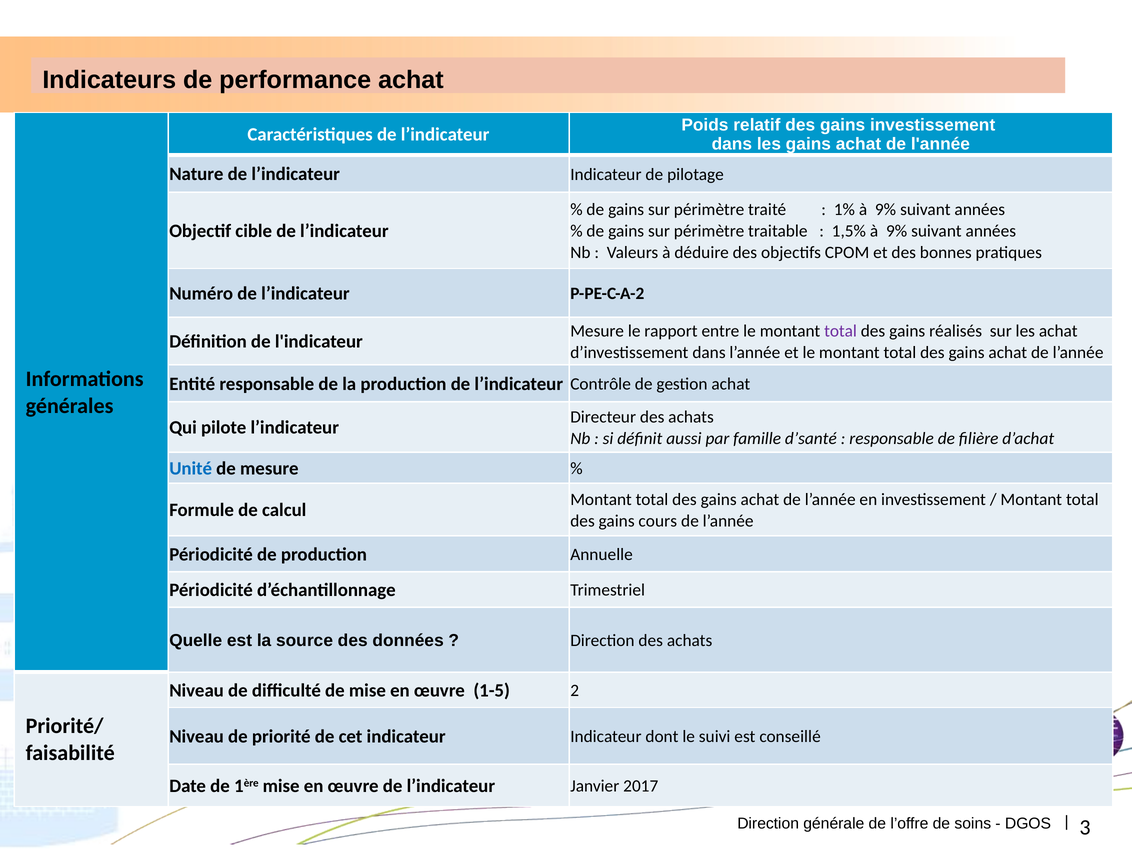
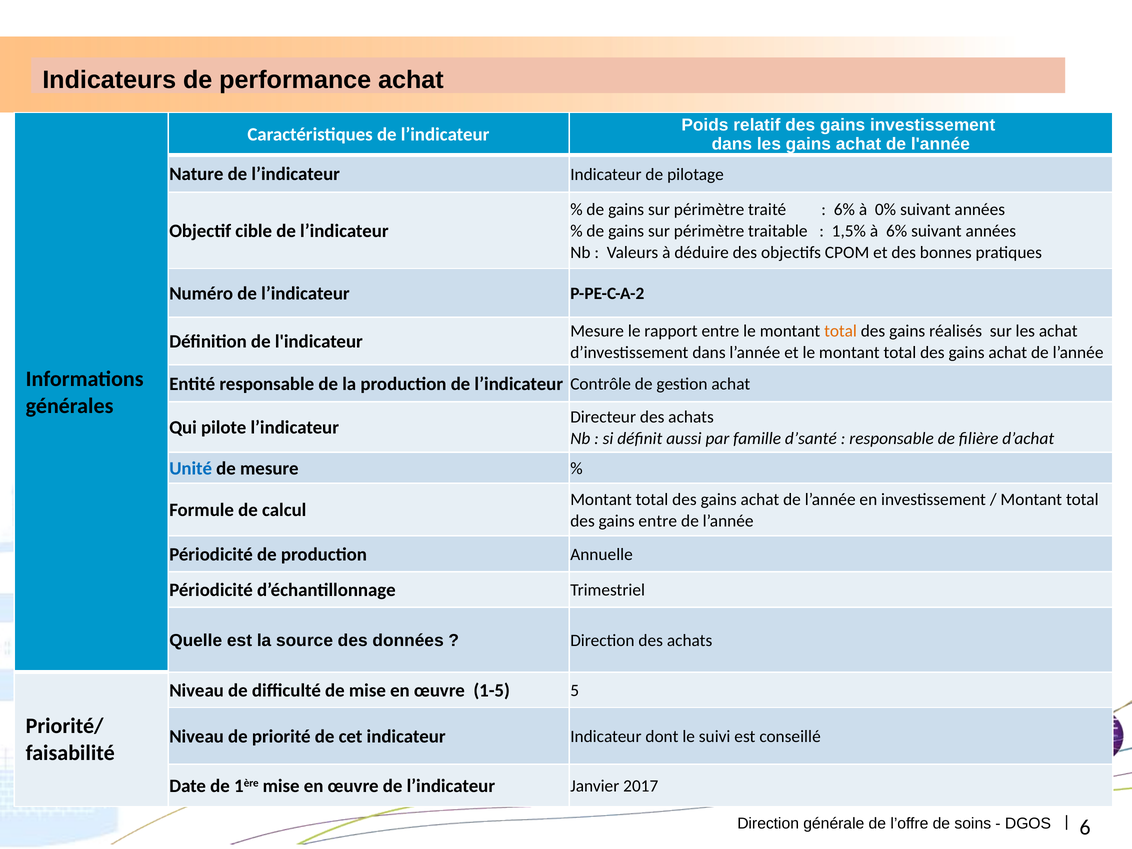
1% at (844, 210): 1% -> 6%
9% at (886, 210): 9% -> 0%
1,5% à 9%: 9% -> 6%
total at (841, 331) colour: purple -> orange
gains cours: cours -> entre
2: 2 -> 5
3: 3 -> 6
